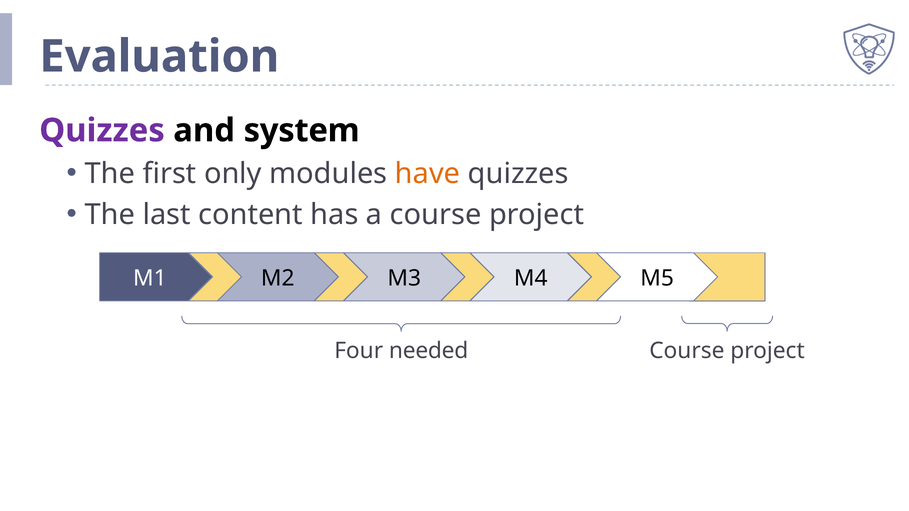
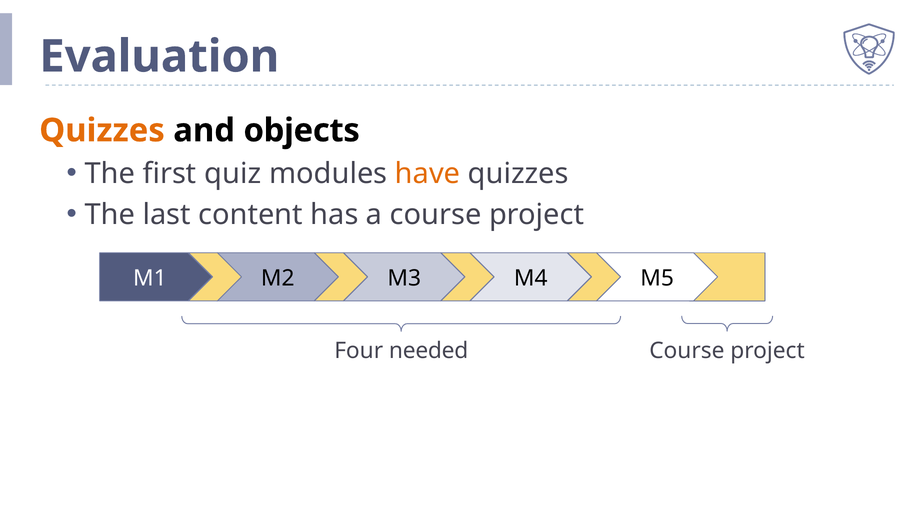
Quizzes at (102, 131) colour: purple -> orange
system: system -> objects
only: only -> quiz
